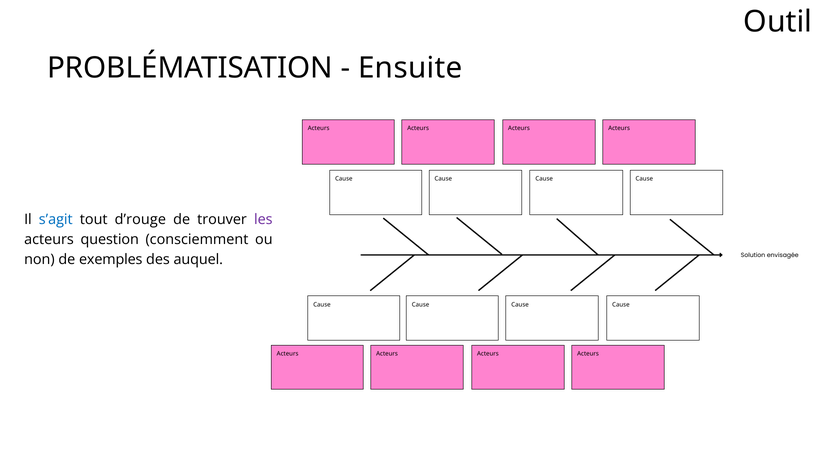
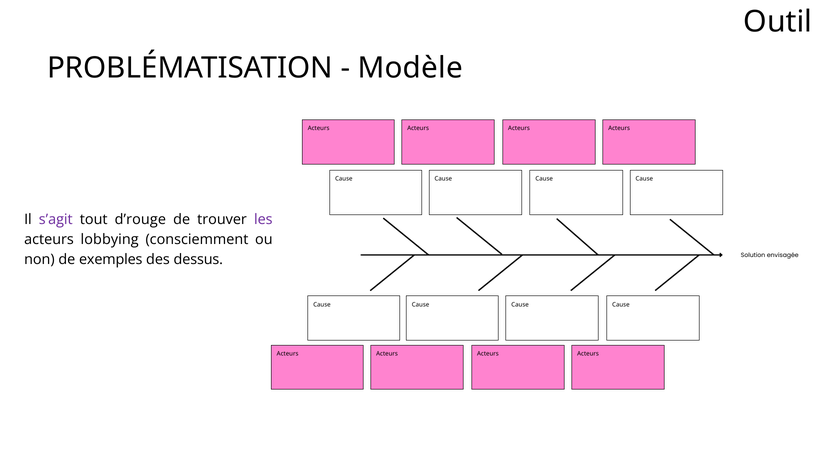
Ensuite: Ensuite -> Modèle
s’agit colour: blue -> purple
question: question -> lobbying
auquel: auquel -> dessus
